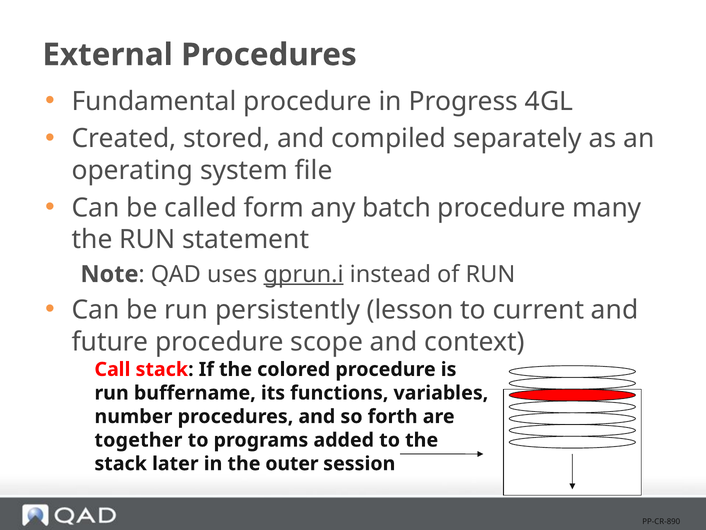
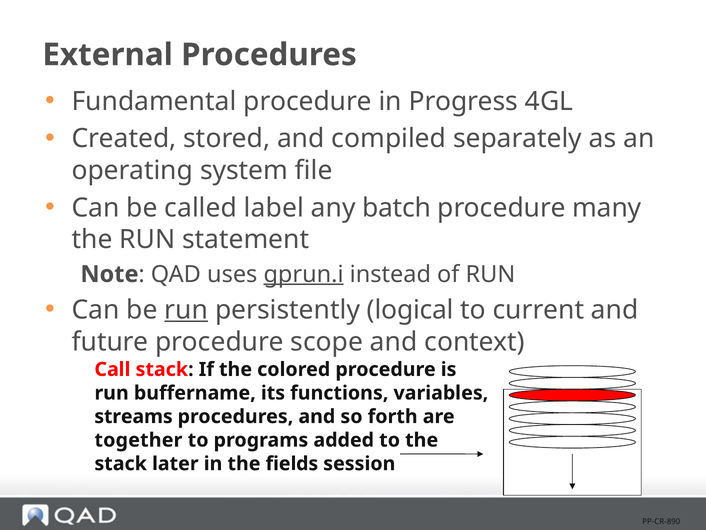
form: form -> label
run at (186, 310) underline: none -> present
lesson: lesson -> logical
number: number -> streams
outer: outer -> fields
